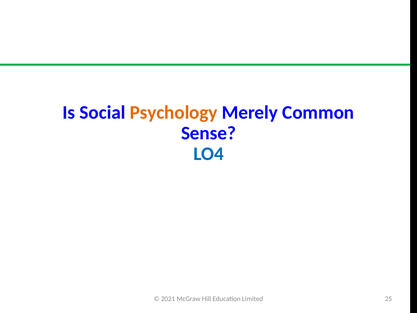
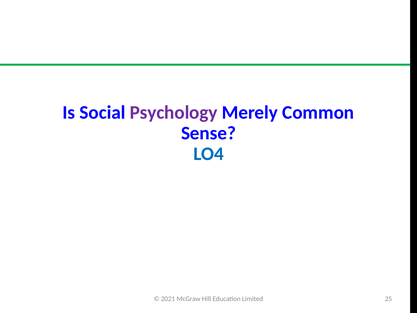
Psychology colour: orange -> purple
